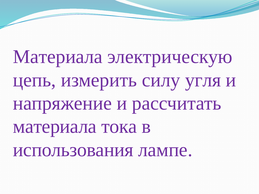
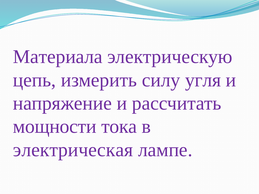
материала at (55, 127): материала -> мощности
использования: использования -> электрическая
